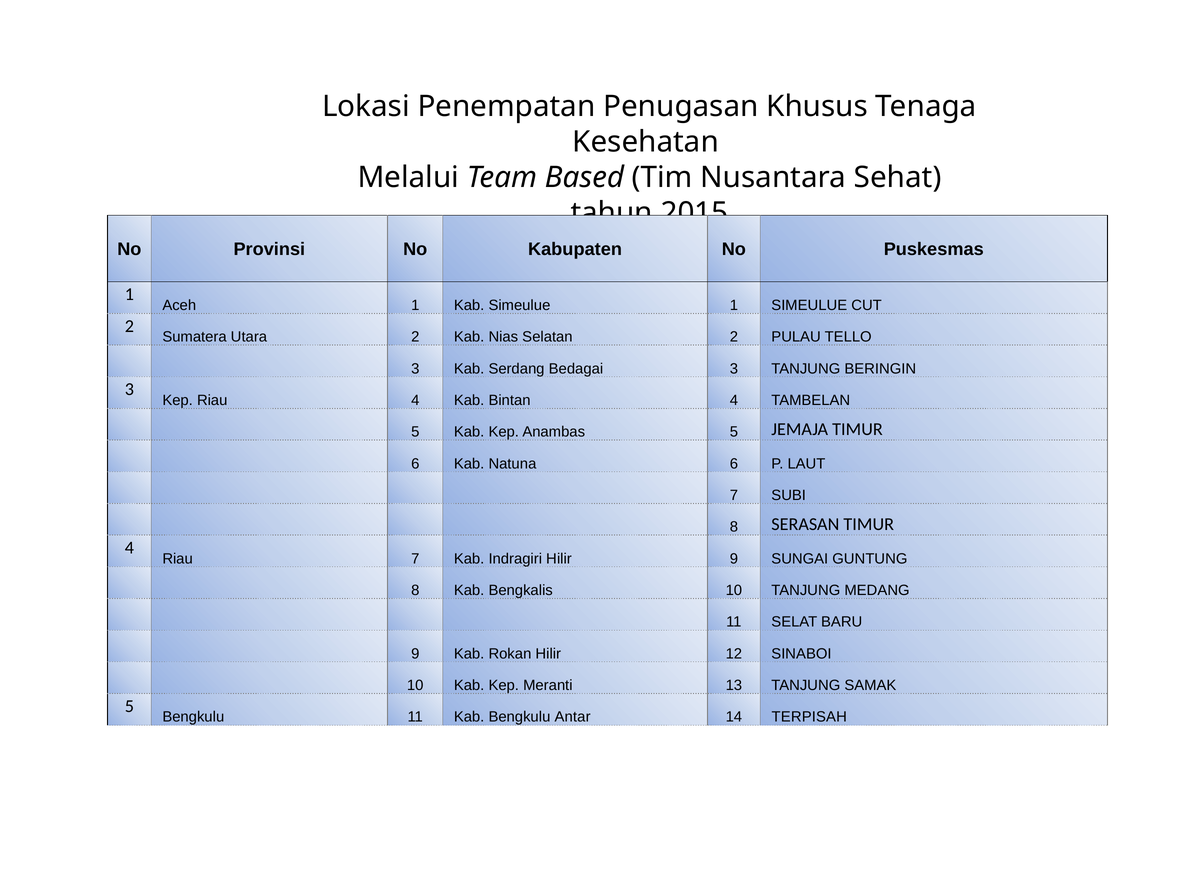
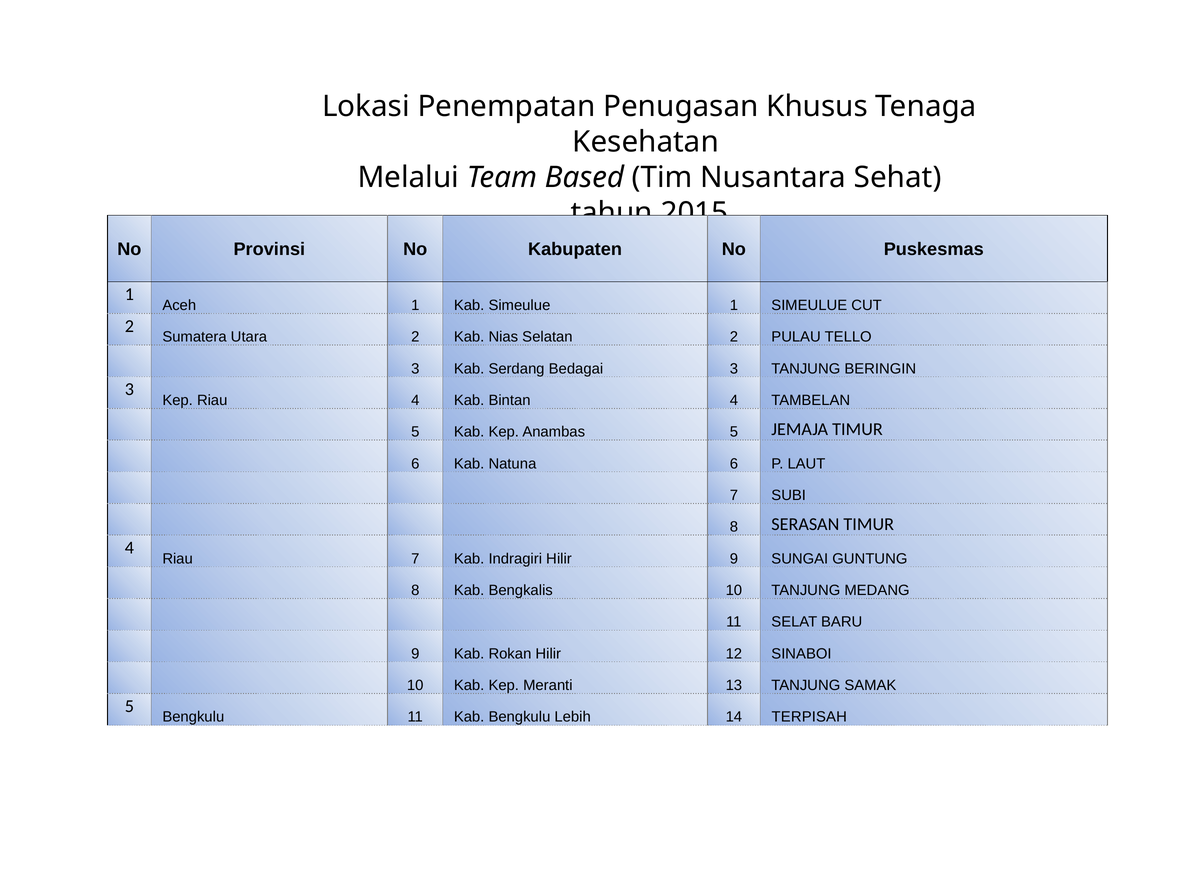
Antar: Antar -> Lebih
